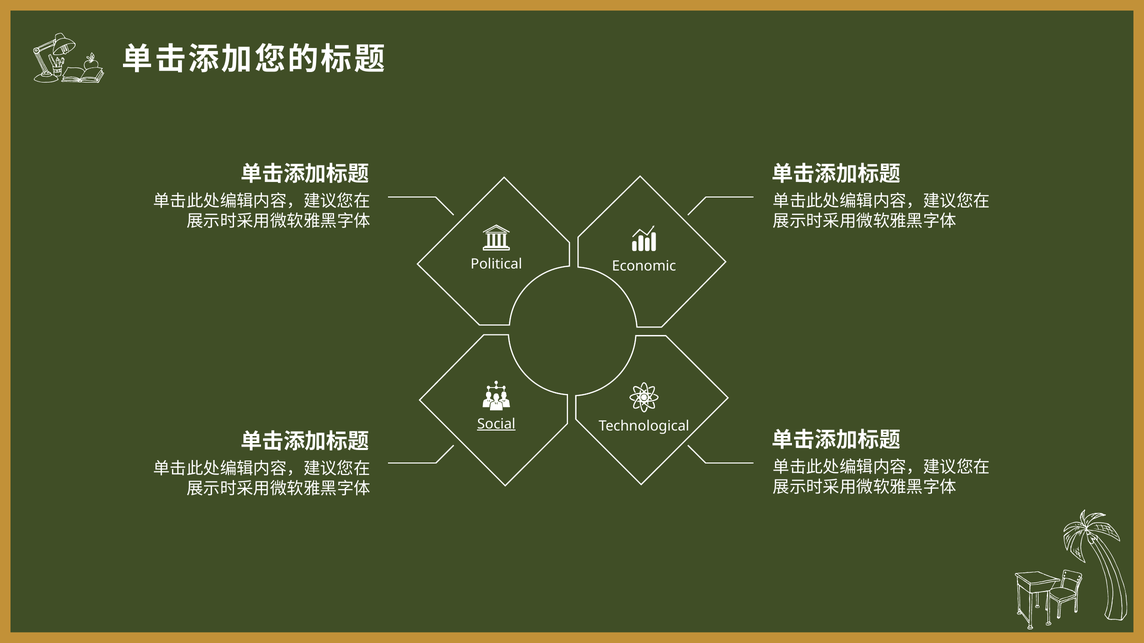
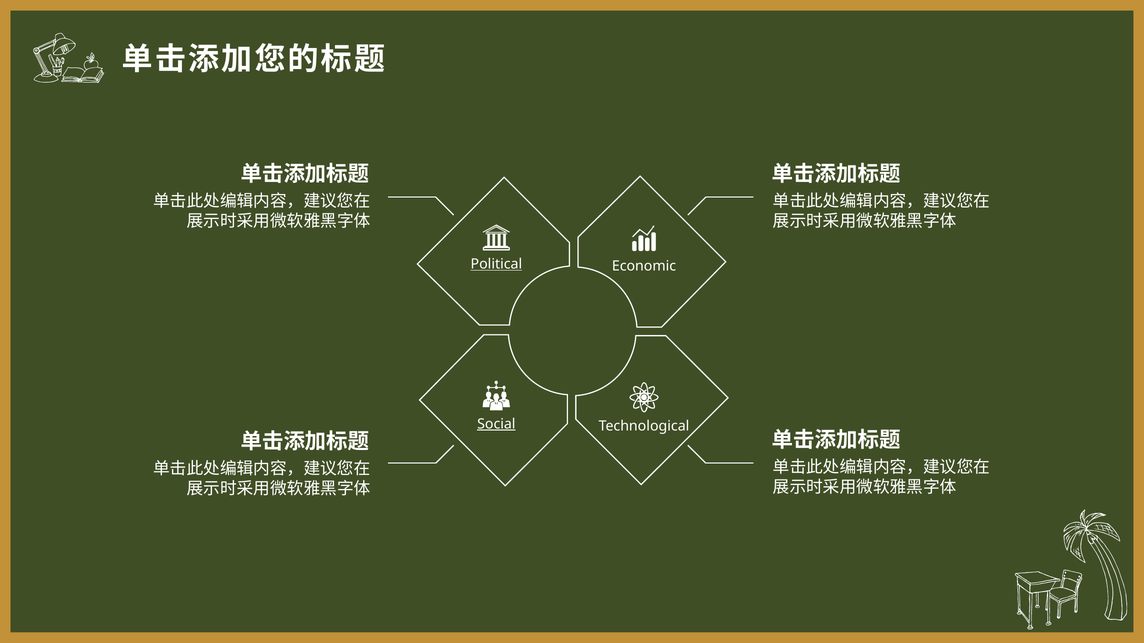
Political underline: none -> present
